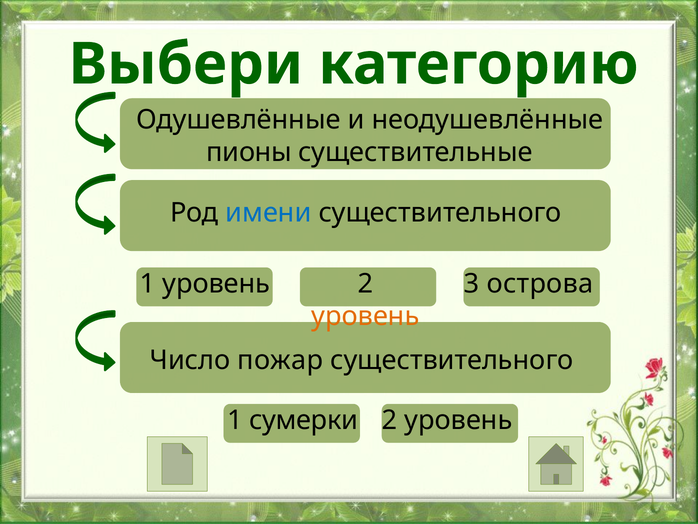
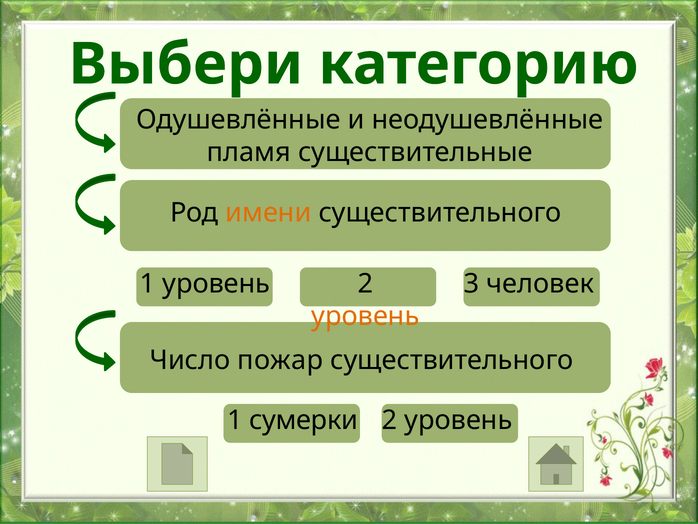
пионы: пионы -> пламя
имени colour: blue -> orange
острова: острова -> человек
